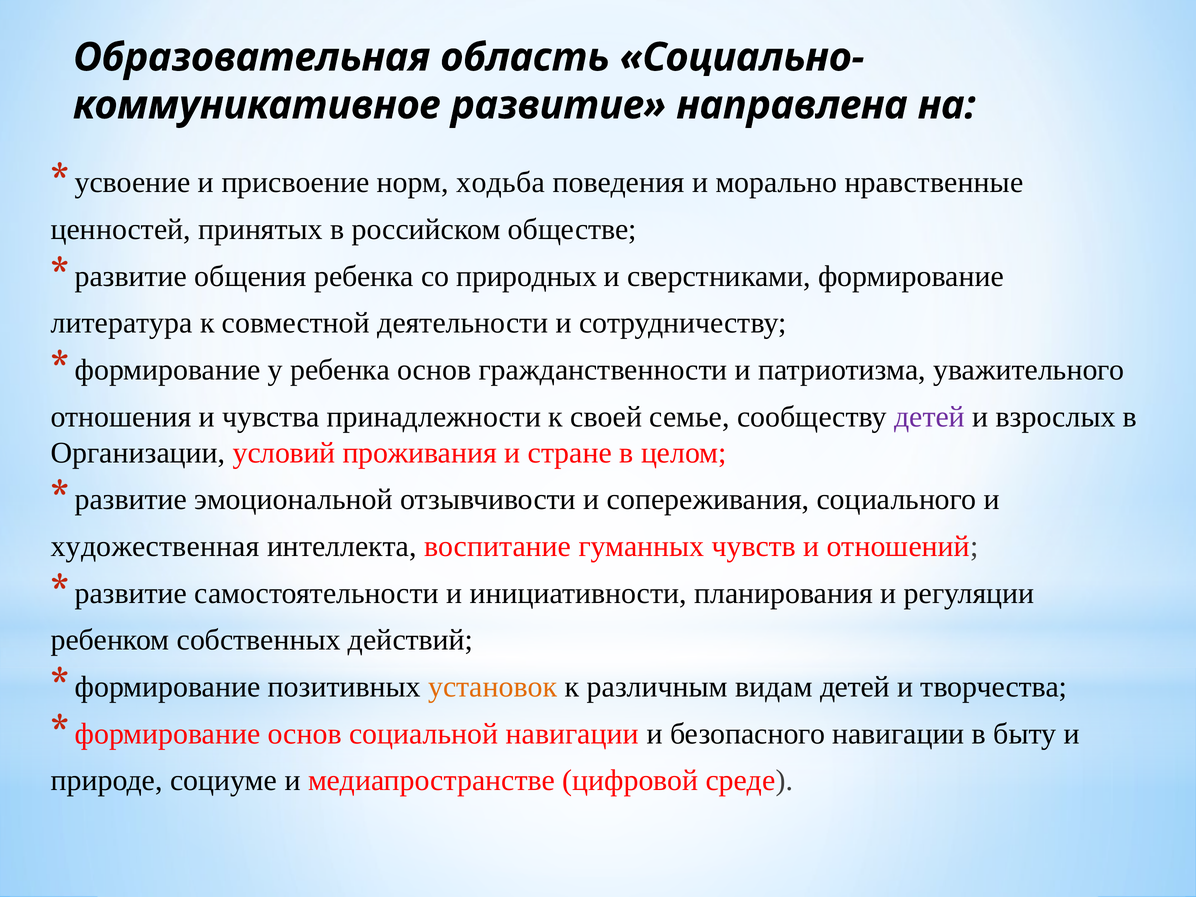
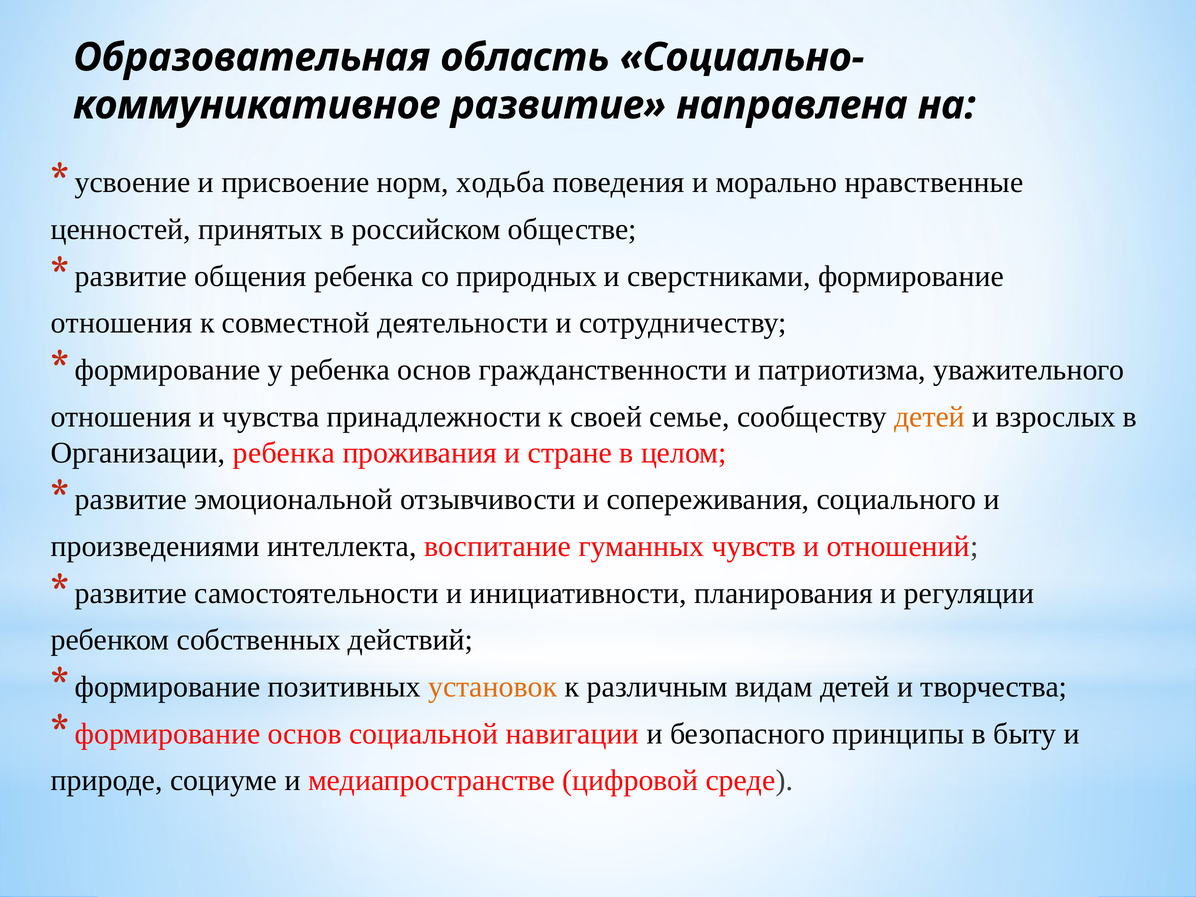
литература at (122, 323): литература -> отношения
детей at (930, 417) colour: purple -> orange
Организации условий: условий -> ребенка
художественная: художественная -> произведениями
безопасного навигации: навигации -> принципы
